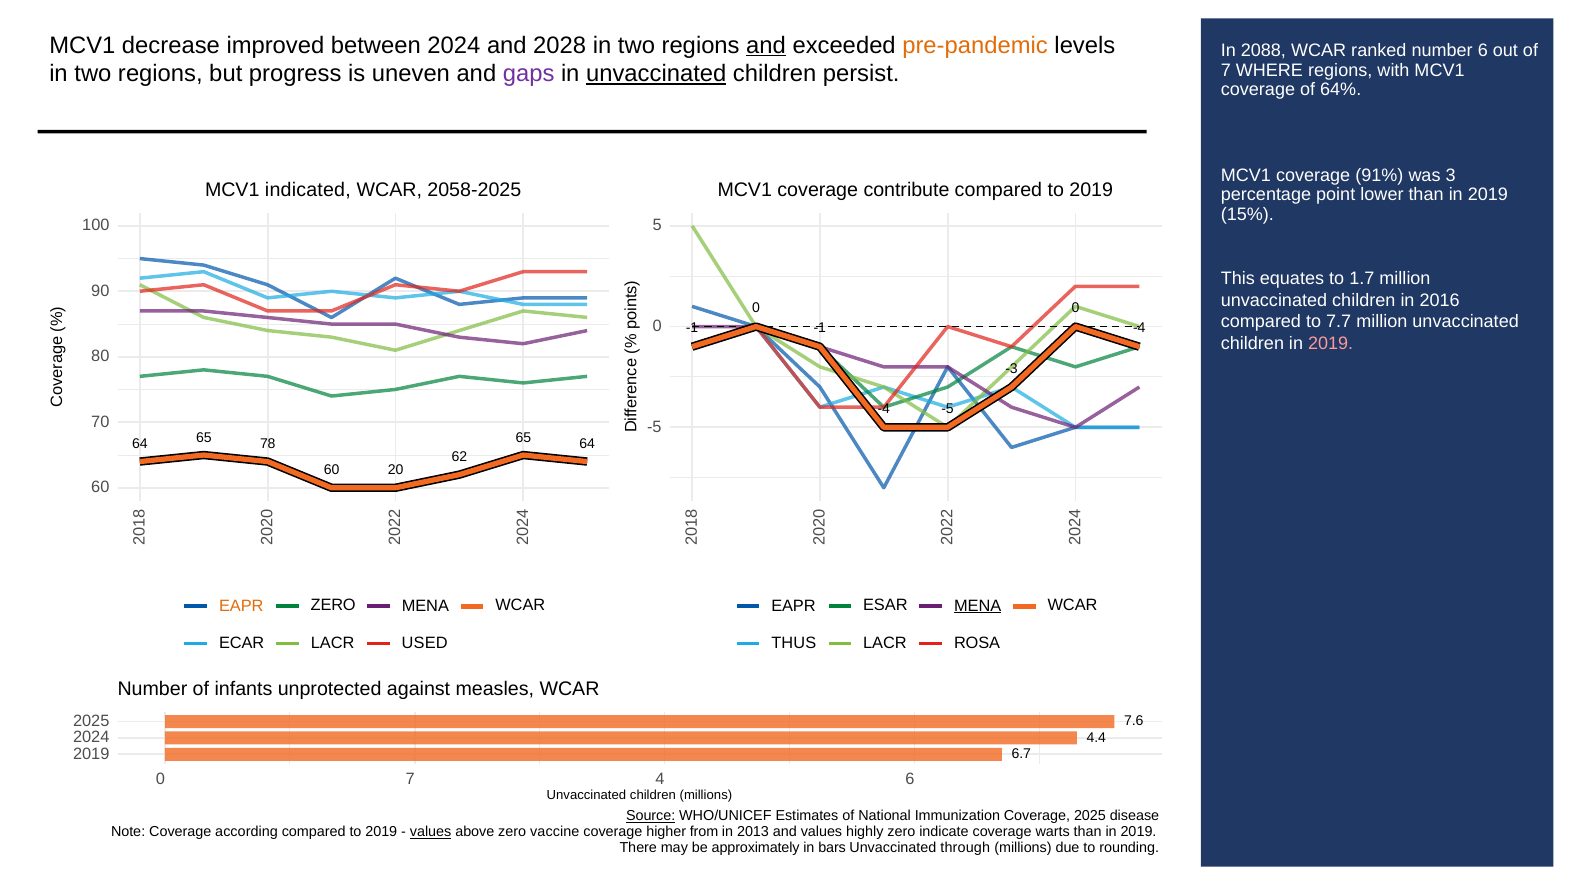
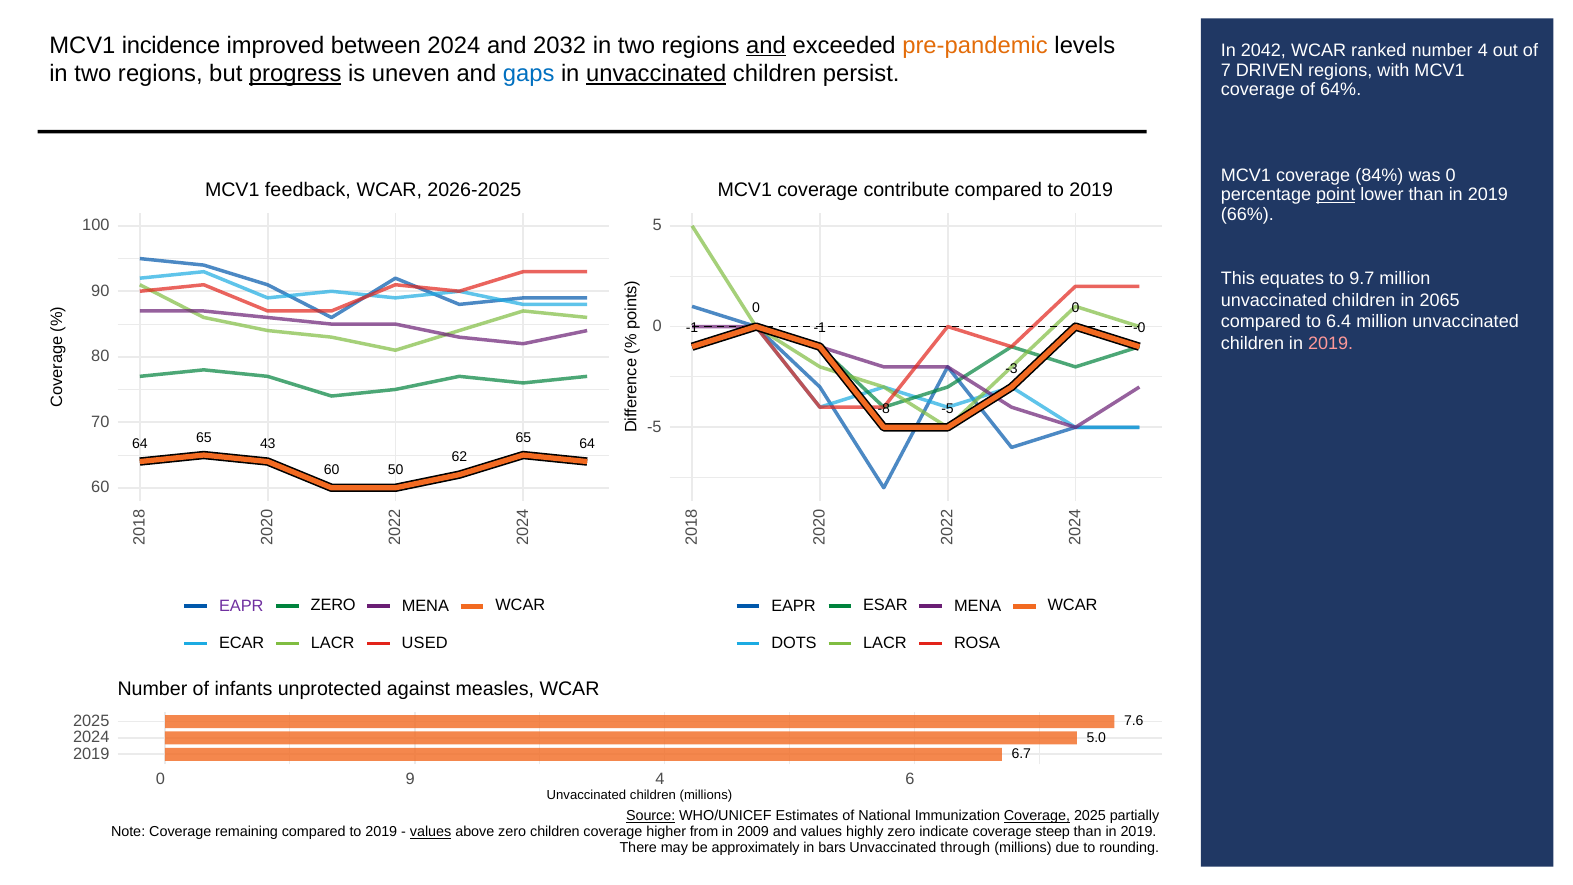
decrease: decrease -> incidence
2028: 2028 -> 2032
2088: 2088 -> 2042
number 6: 6 -> 4
WHERE: WHERE -> DRIVEN
progress underline: none -> present
gaps colour: purple -> blue
91%: 91% -> 84%
was 3: 3 -> 0
indicated: indicated -> feedback
2058-2025: 2058-2025 -> 2026-2025
point underline: none -> present
15%: 15% -> 66%
1.7: 1.7 -> 9.7
2016: 2016 -> 2065
7.7: 7.7 -> 6.4
-4 at (1139, 328): -4 -> -0
-4 at (884, 409): -4 -> -8
78: 78 -> 43
20: 20 -> 50
EAPR at (241, 606) colour: orange -> purple
MENA at (978, 606) underline: present -> none
THUS: THUS -> DOTS
4.4: 4.4 -> 5.0
0 7: 7 -> 9
Coverage at (1037, 816) underline: none -> present
disease: disease -> partially
according: according -> remaining
zero vaccine: vaccine -> children
2013: 2013 -> 2009
warts: warts -> steep
